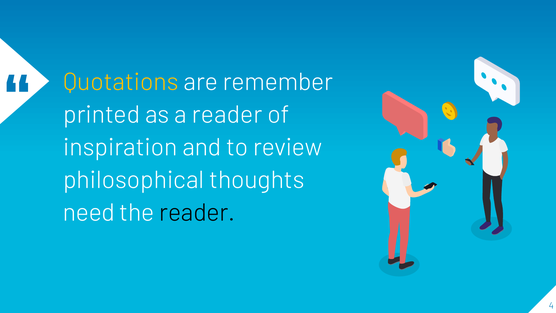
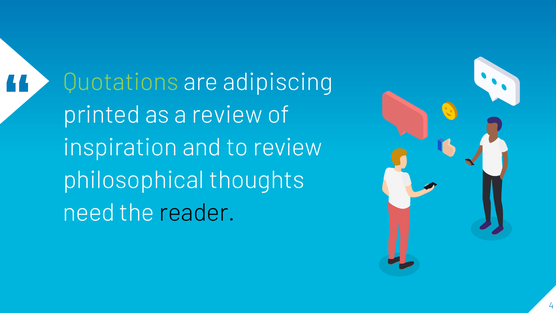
Quotations colour: yellow -> light green
remember: remember -> adipiscing
a reader: reader -> review
